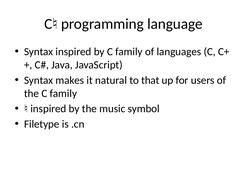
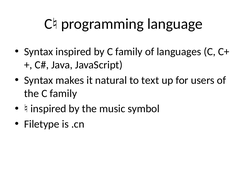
that: that -> text
